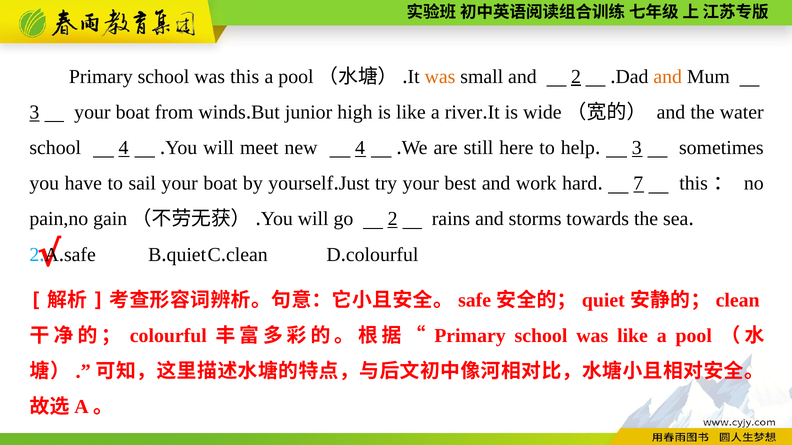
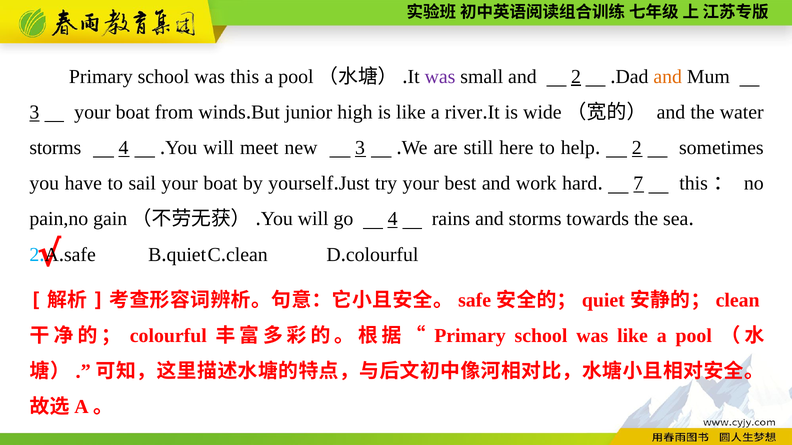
was at (440, 77) colour: orange -> purple
school at (55, 148): school -> storms
new 4: 4 -> 3
3 at (637, 148): 3 -> 2
go 2: 2 -> 4
